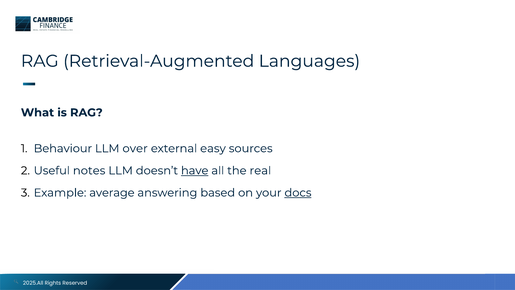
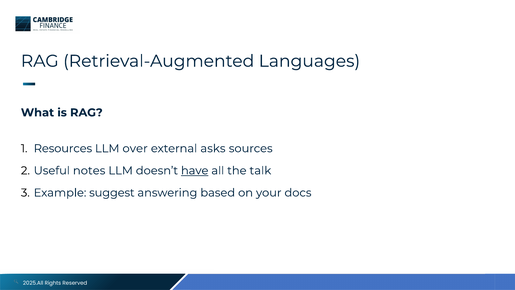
Behaviour: Behaviour -> Resources
easy: easy -> asks
real: real -> talk
average: average -> suggest
docs underline: present -> none
